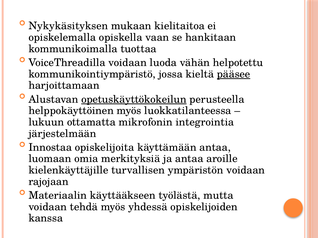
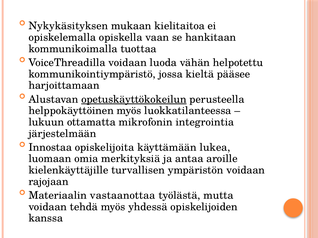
pääsee underline: present -> none
käyttämään antaa: antaa -> lukea
käyttääkseen: käyttääkseen -> vastaanottaa
